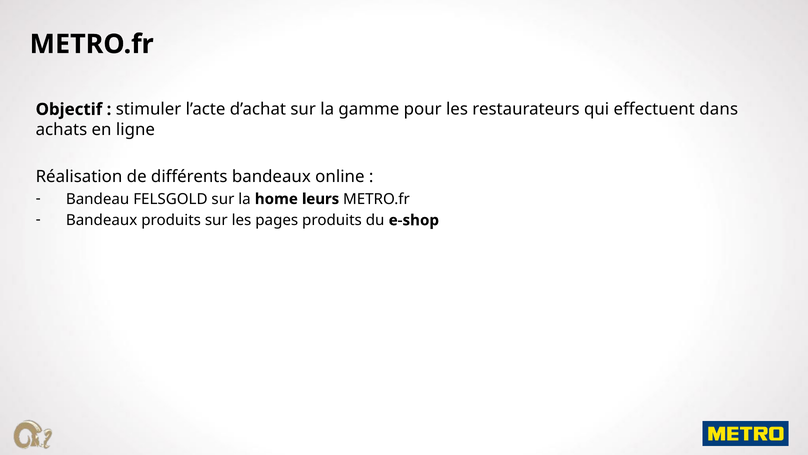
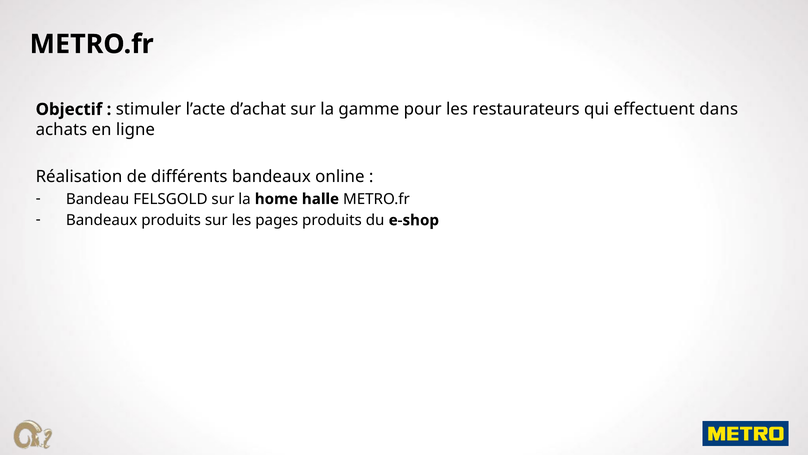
leurs: leurs -> halle
